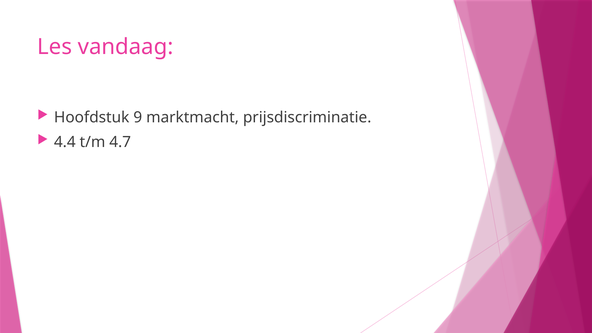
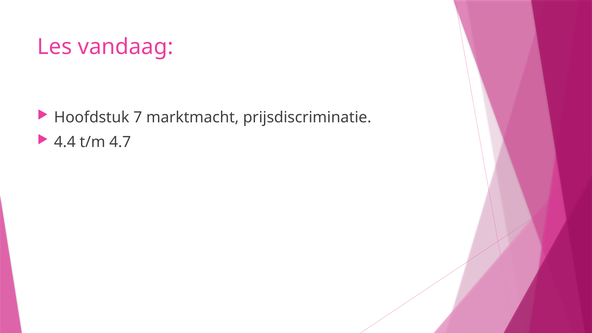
9: 9 -> 7
